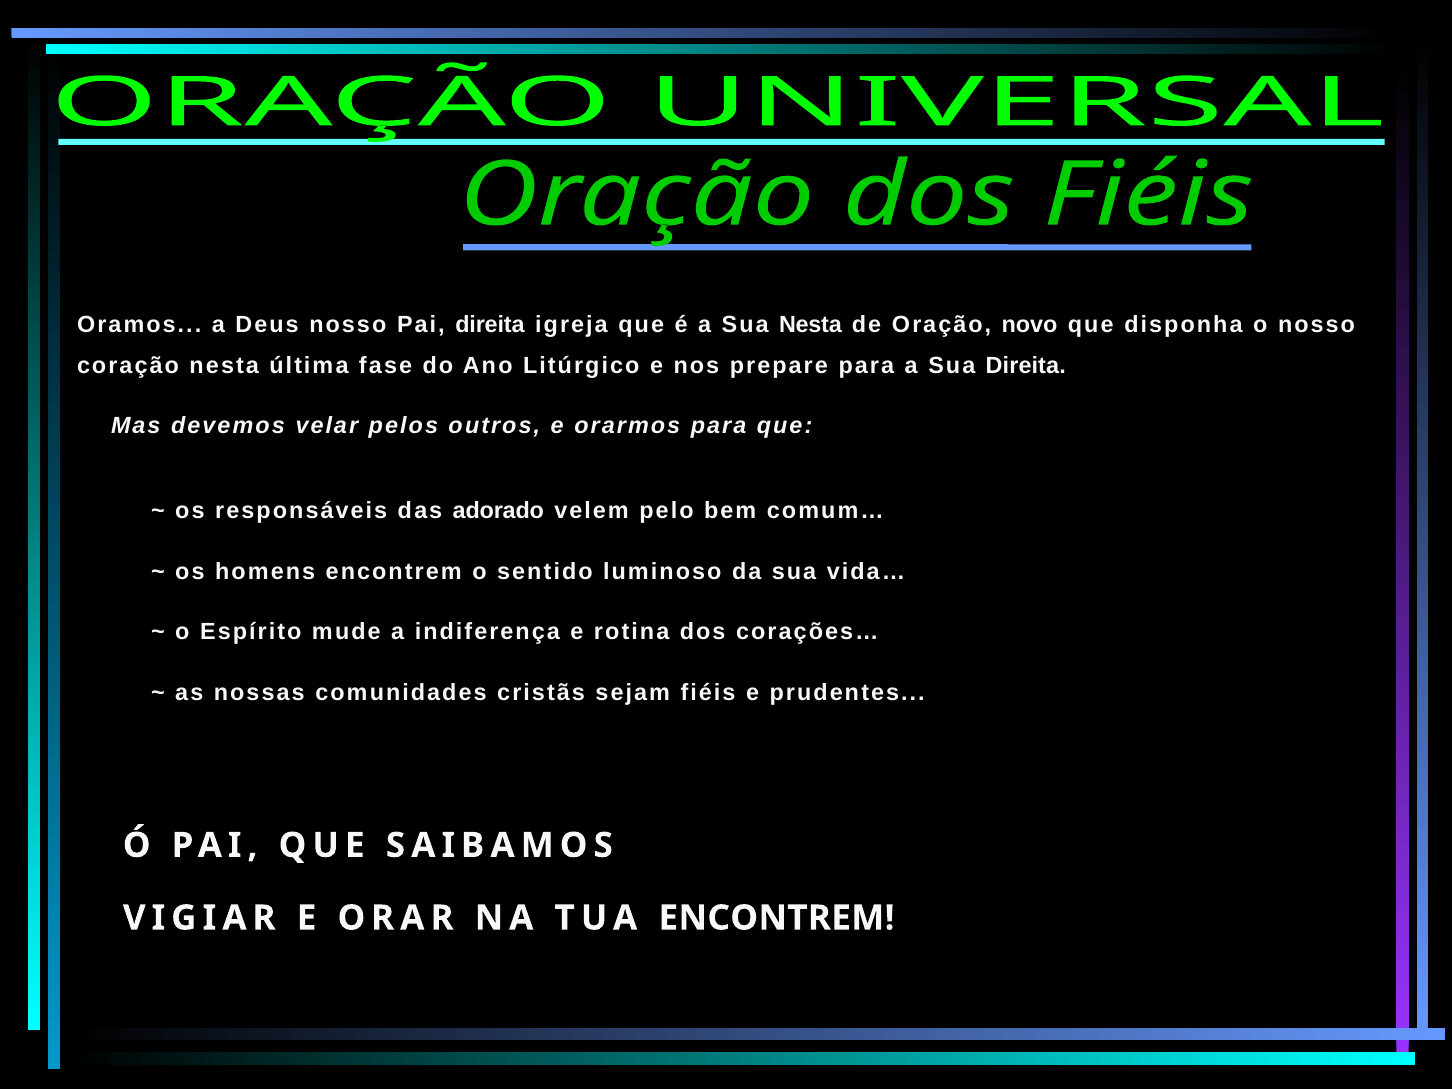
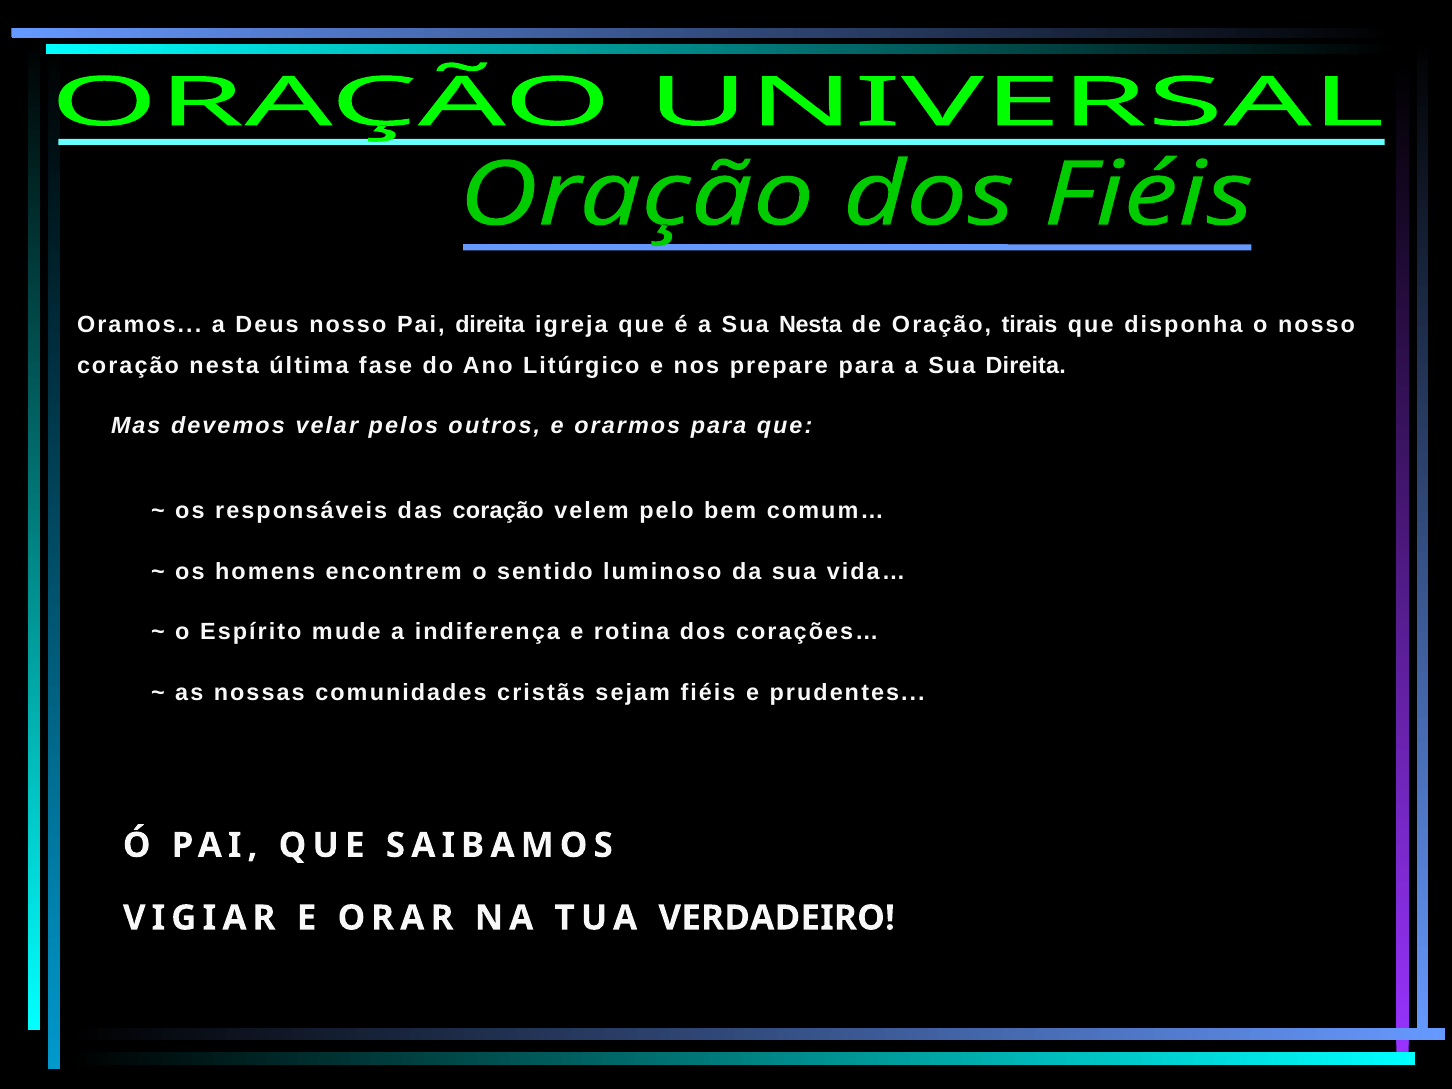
novo: novo -> tirais
das adorado: adorado -> coração
TUA ENCONTREM: ENCONTREM -> VERDADEIRO
